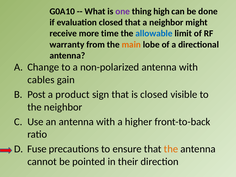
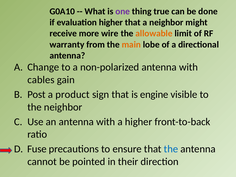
high: high -> true
evaluation closed: closed -> higher
time: time -> wire
allowable colour: blue -> orange
is closed: closed -> engine
the at (171, 149) colour: orange -> blue
